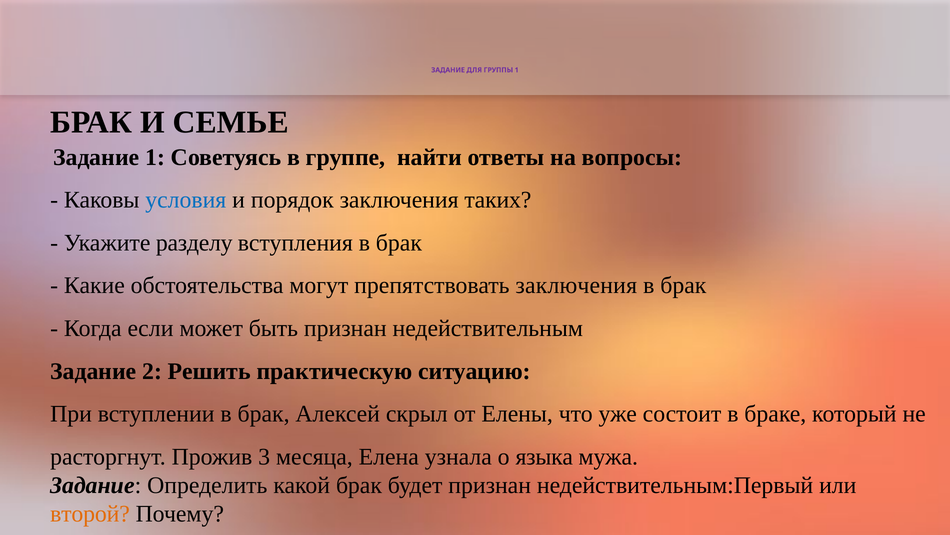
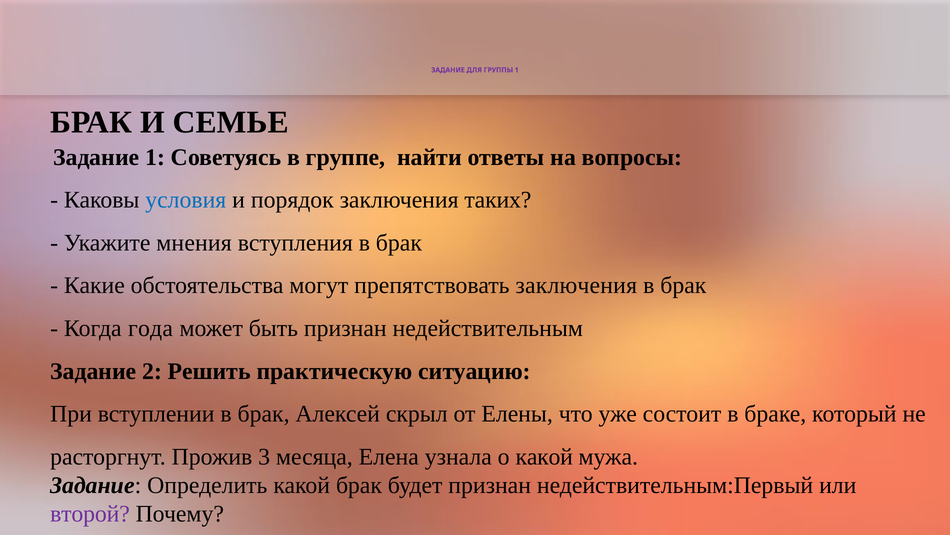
разделу: разделу -> мнения
если: если -> года
о языка: языка -> какой
второй colour: orange -> purple
